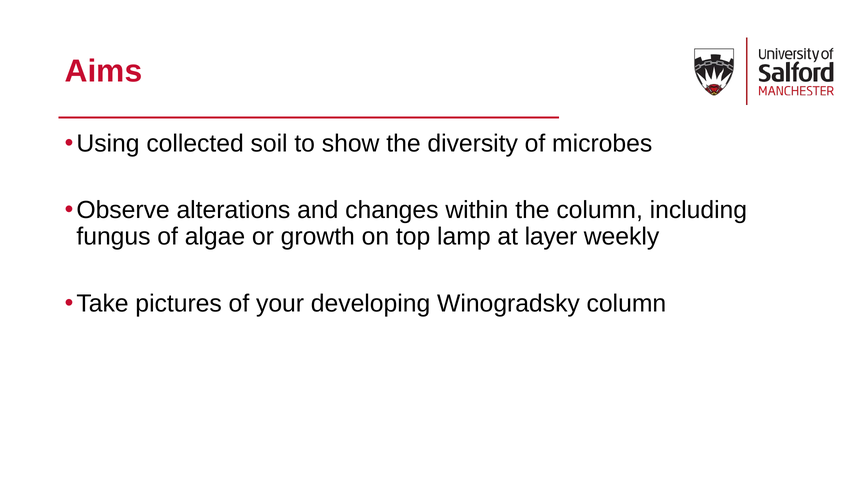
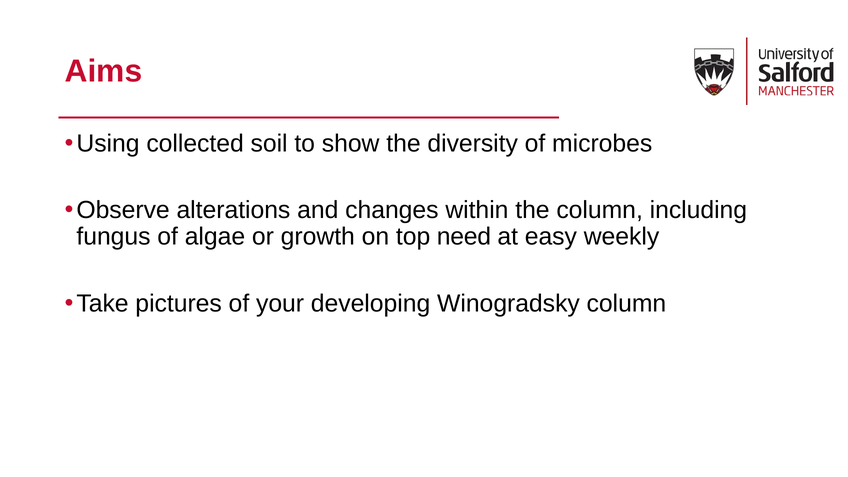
lamp: lamp -> need
layer: layer -> easy
